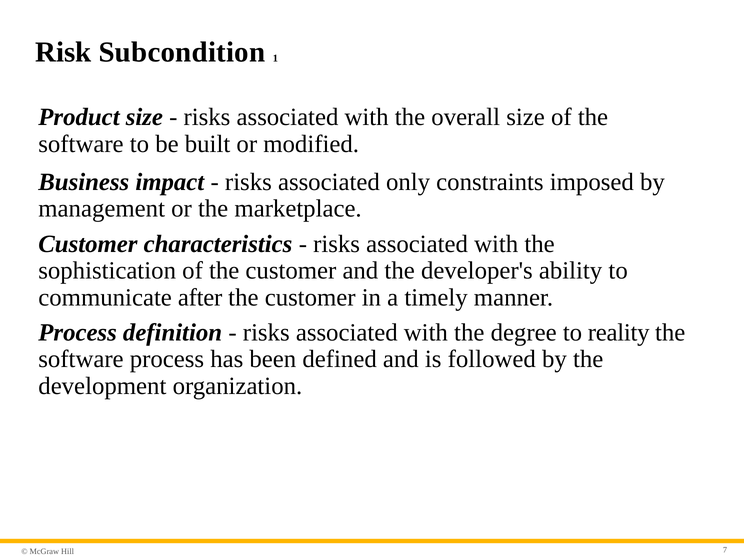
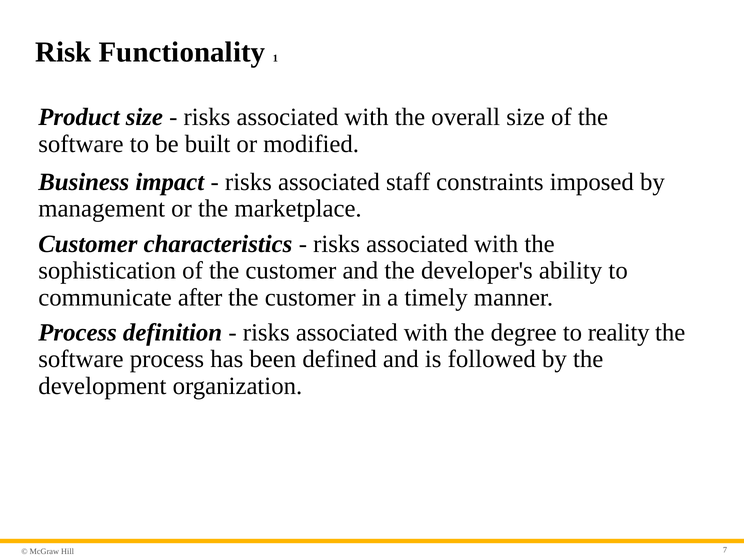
Subcondition: Subcondition -> Functionality
only: only -> staff
